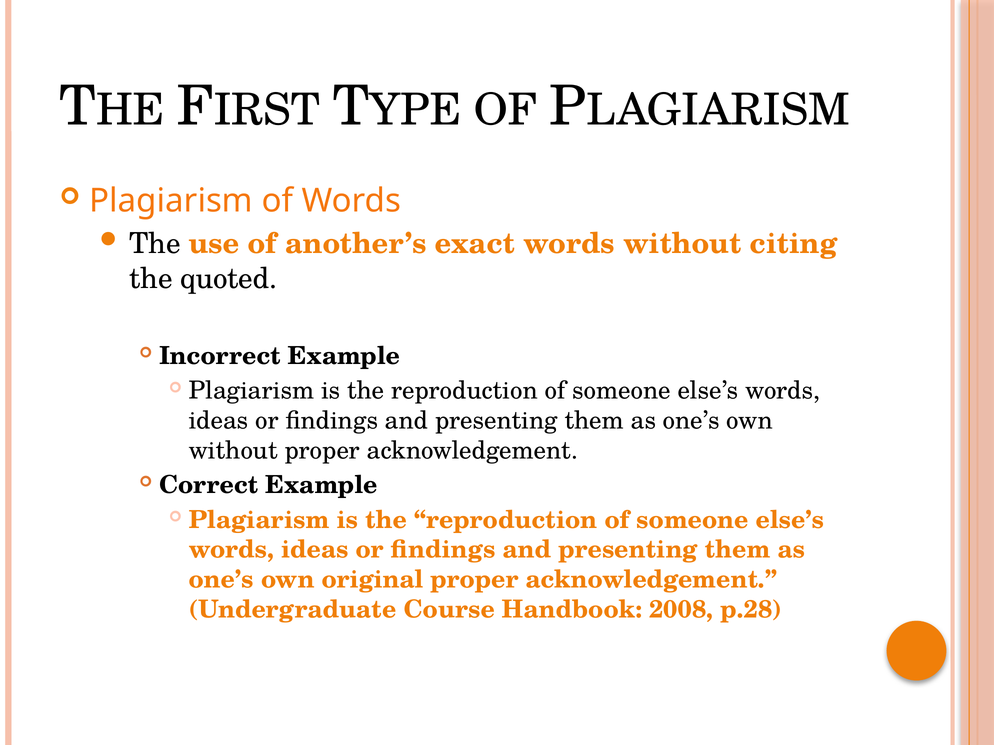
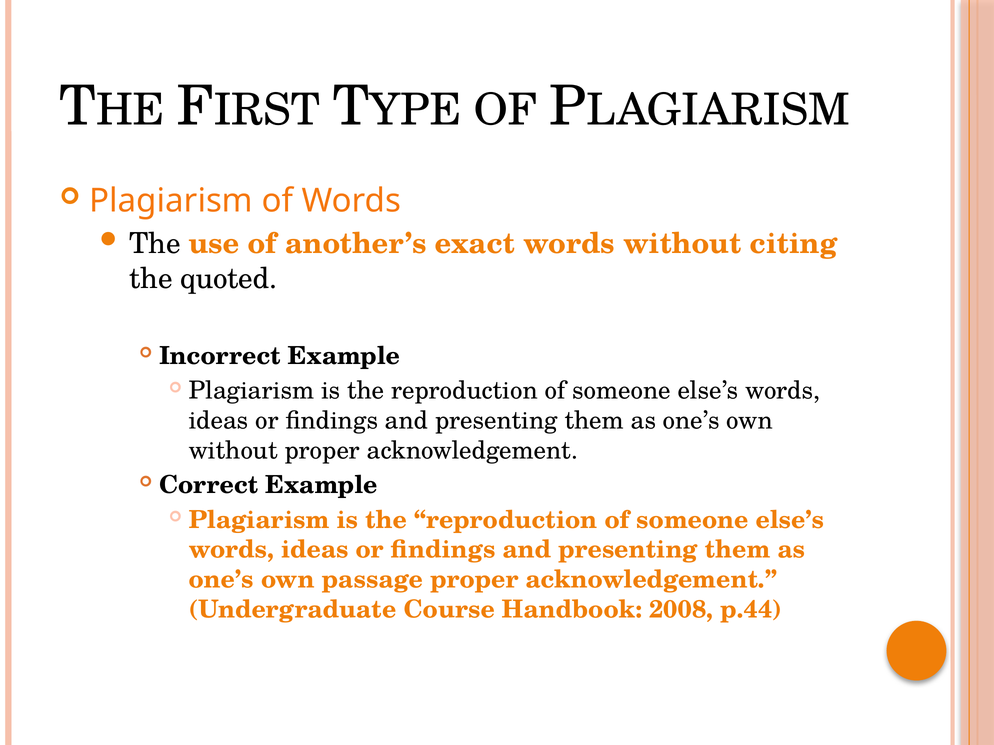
original: original -> passage
p.28: p.28 -> p.44
